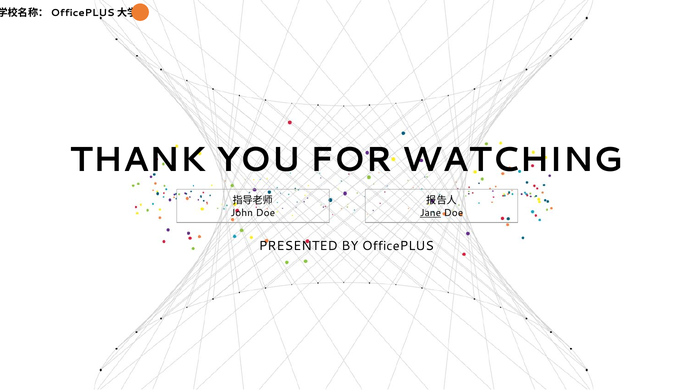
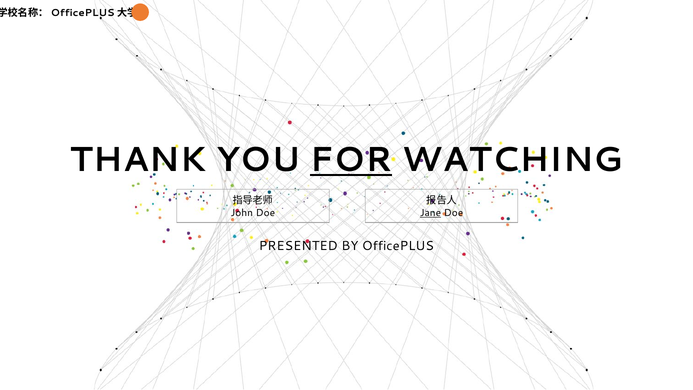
FOR underline: none -> present
